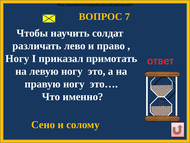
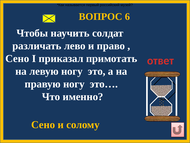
7: 7 -> 6
Ногу at (17, 58): Ногу -> Сено
